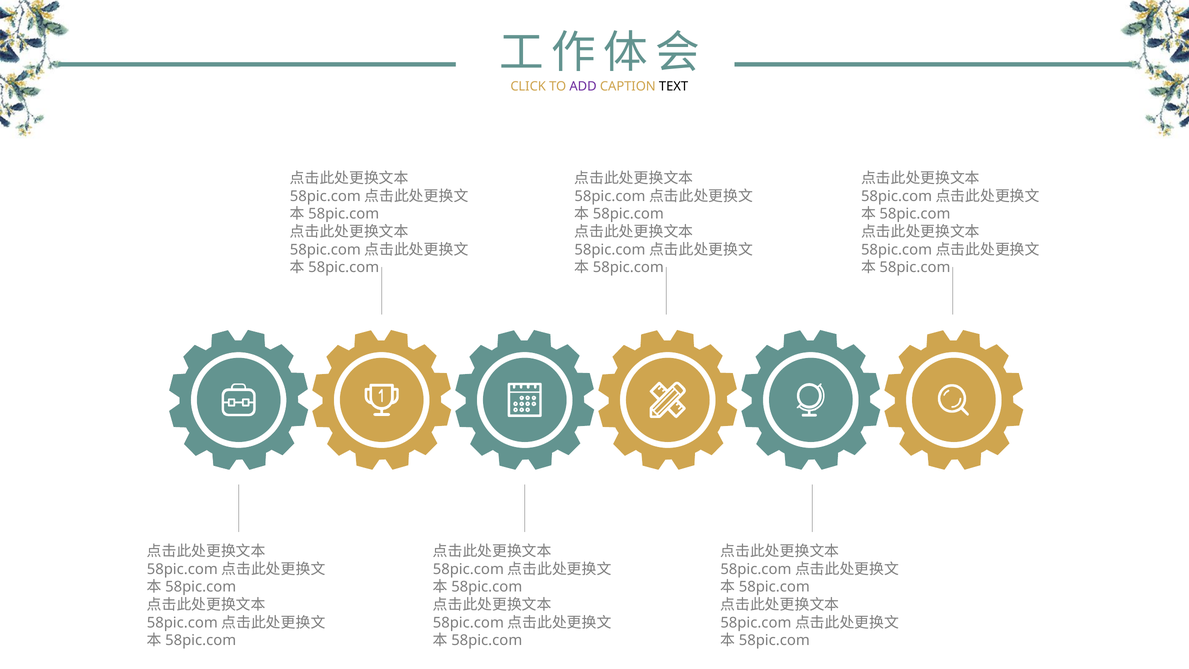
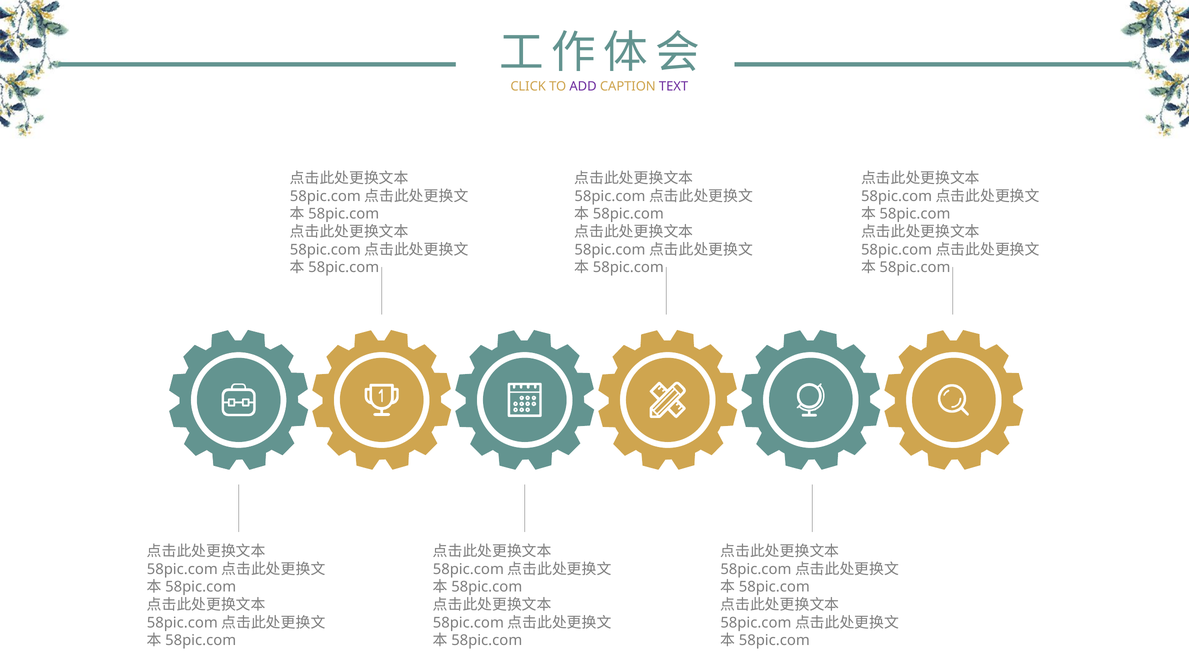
TEXT colour: black -> purple
